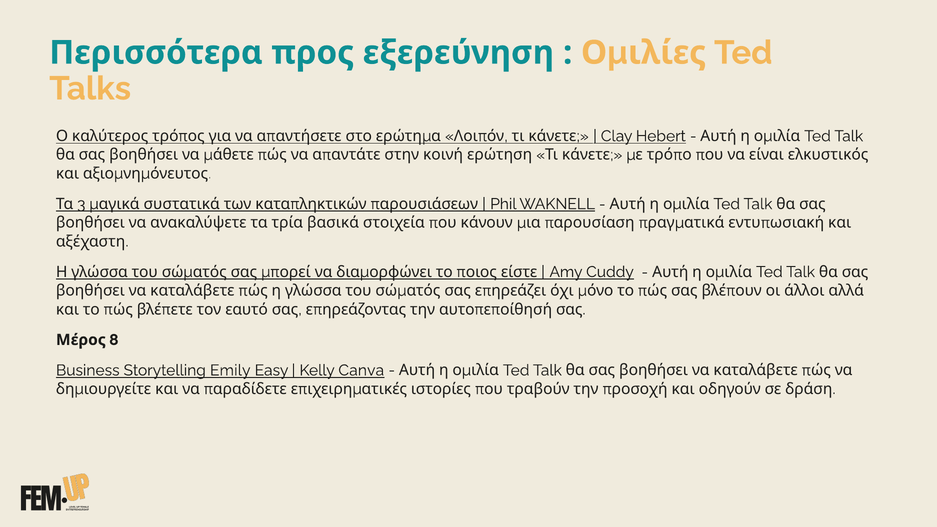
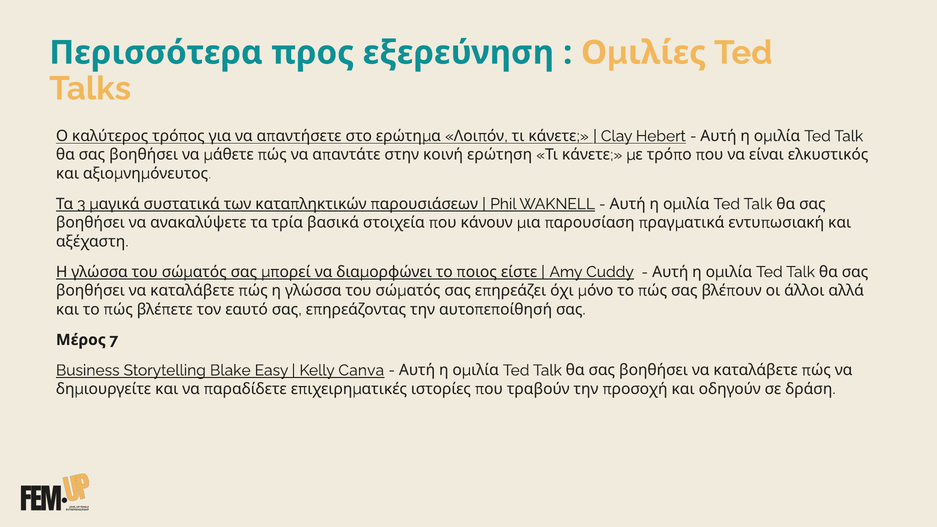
8: 8 -> 7
Emily: Emily -> Blake
